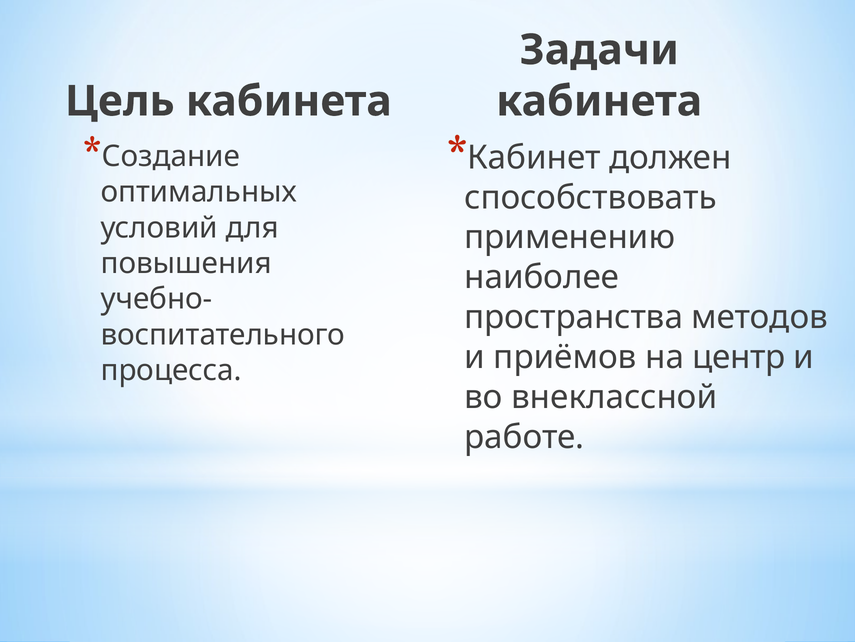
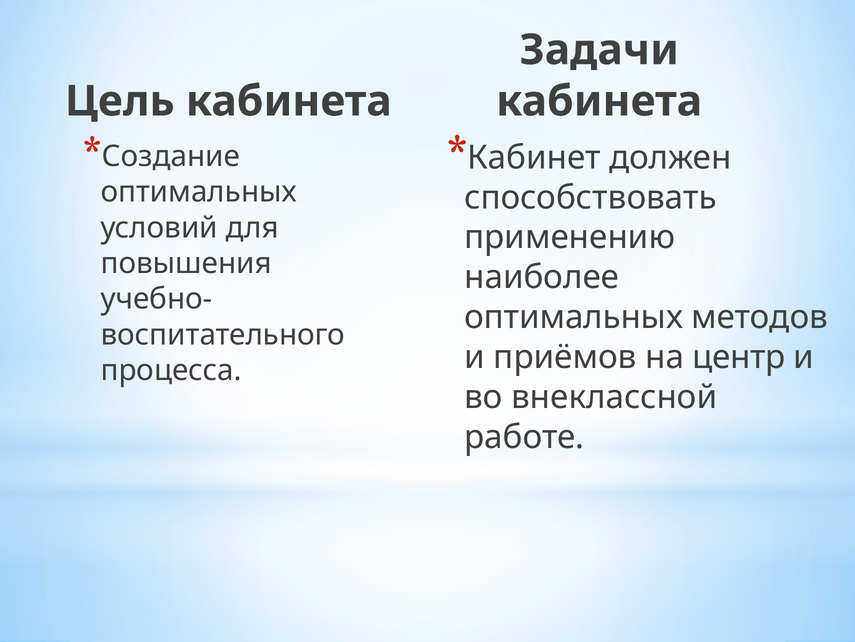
пространства at (574, 317): пространства -> оптимальных
